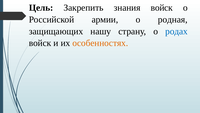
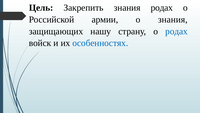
знания войск: войск -> родах
о родная: родная -> знания
особенностях colour: orange -> blue
